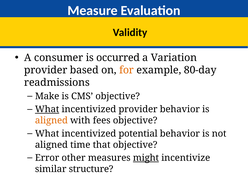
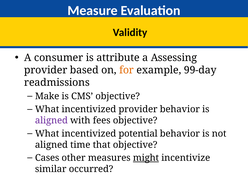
occurred: occurred -> attribute
Variation: Variation -> Assessing
80-day: 80-day -> 99-day
What at (47, 109) underline: present -> none
aligned at (51, 120) colour: orange -> purple
Error: Error -> Cases
structure: structure -> occurred
